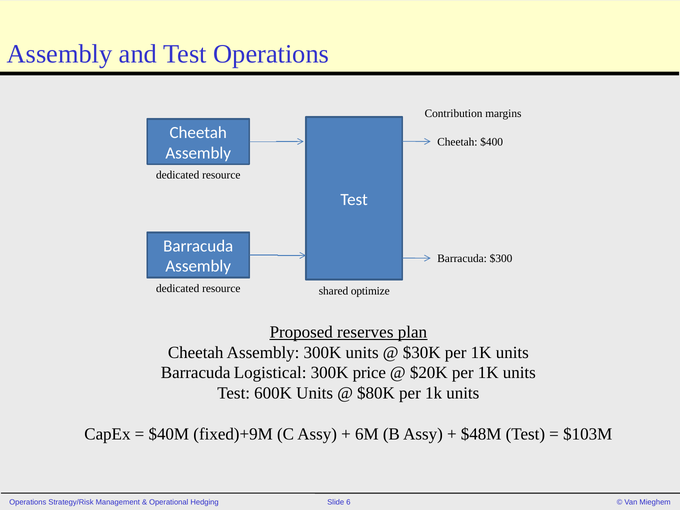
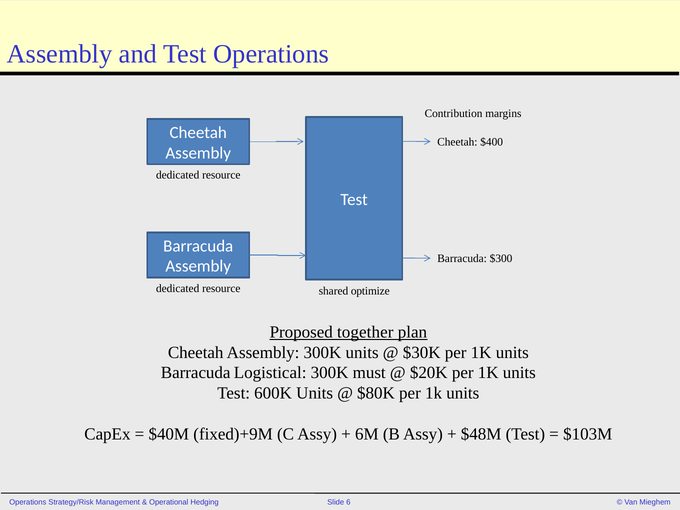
reserves: reserves -> together
price: price -> must
